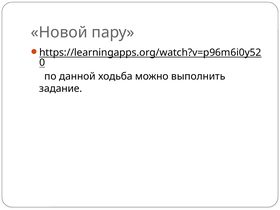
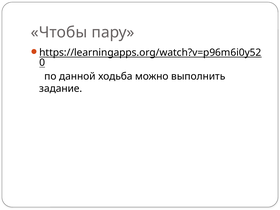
Новой: Новой -> Чтобы
